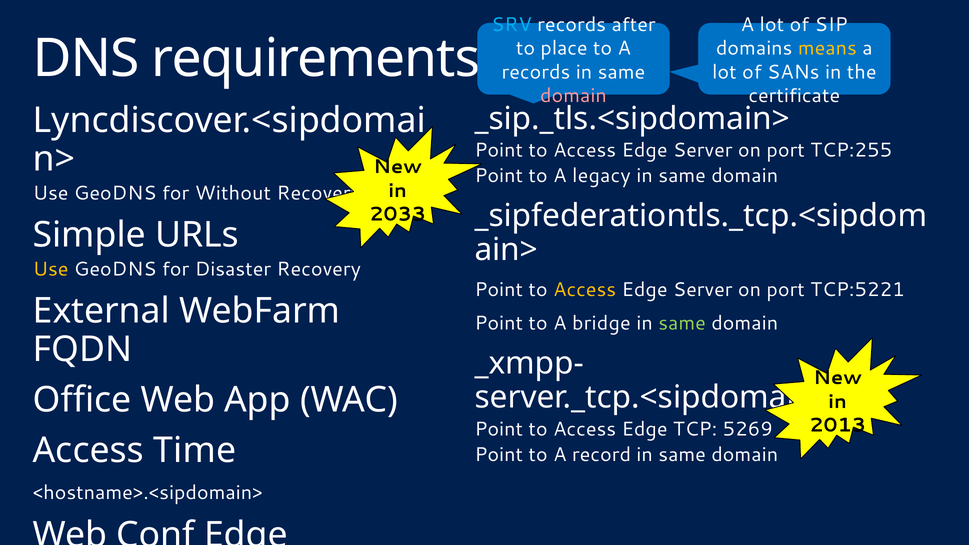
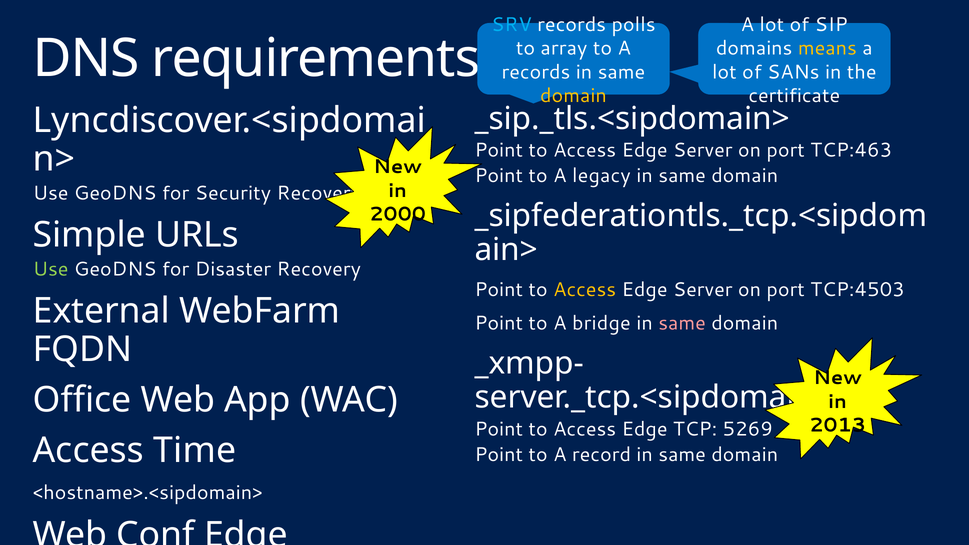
after: after -> polls
place: place -> array
domain at (573, 96) colour: pink -> yellow
TCP:255: TCP:255 -> TCP:463
Without: Without -> Security
2033: 2033 -> 2000
Use at (51, 269) colour: yellow -> light green
TCP:5221: TCP:5221 -> TCP:4503
same at (682, 323) colour: light green -> pink
